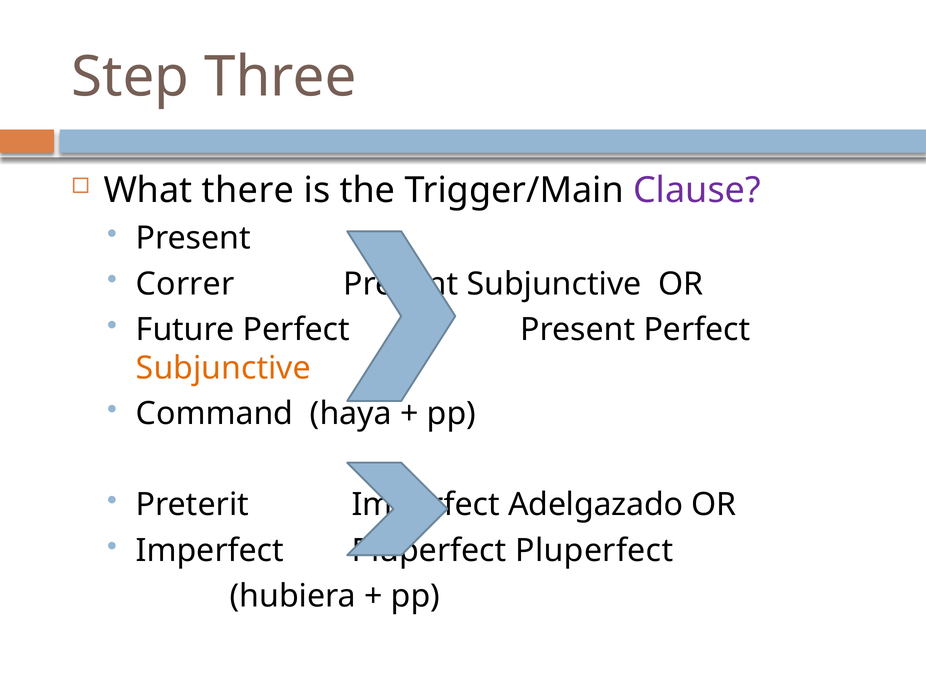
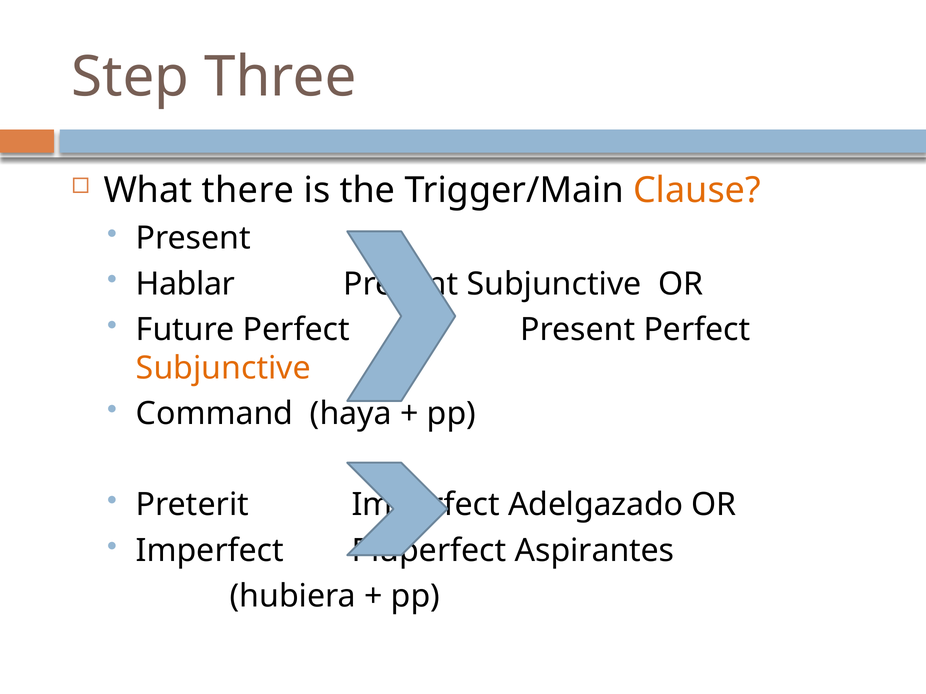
Clause colour: purple -> orange
Correr: Correr -> Hablar
Pluperfect at (594, 551): Pluperfect -> Aspirantes
